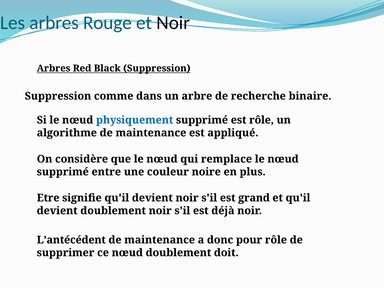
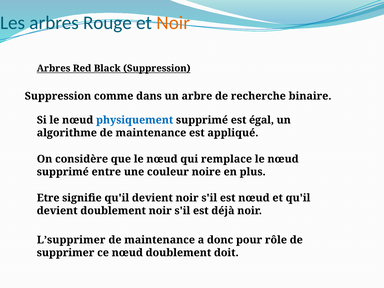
Noir at (173, 23) colour: black -> orange
est rôle: rôle -> égal
est grand: grand -> nœud
L’antécédent: L’antécédent -> L’supprimer
